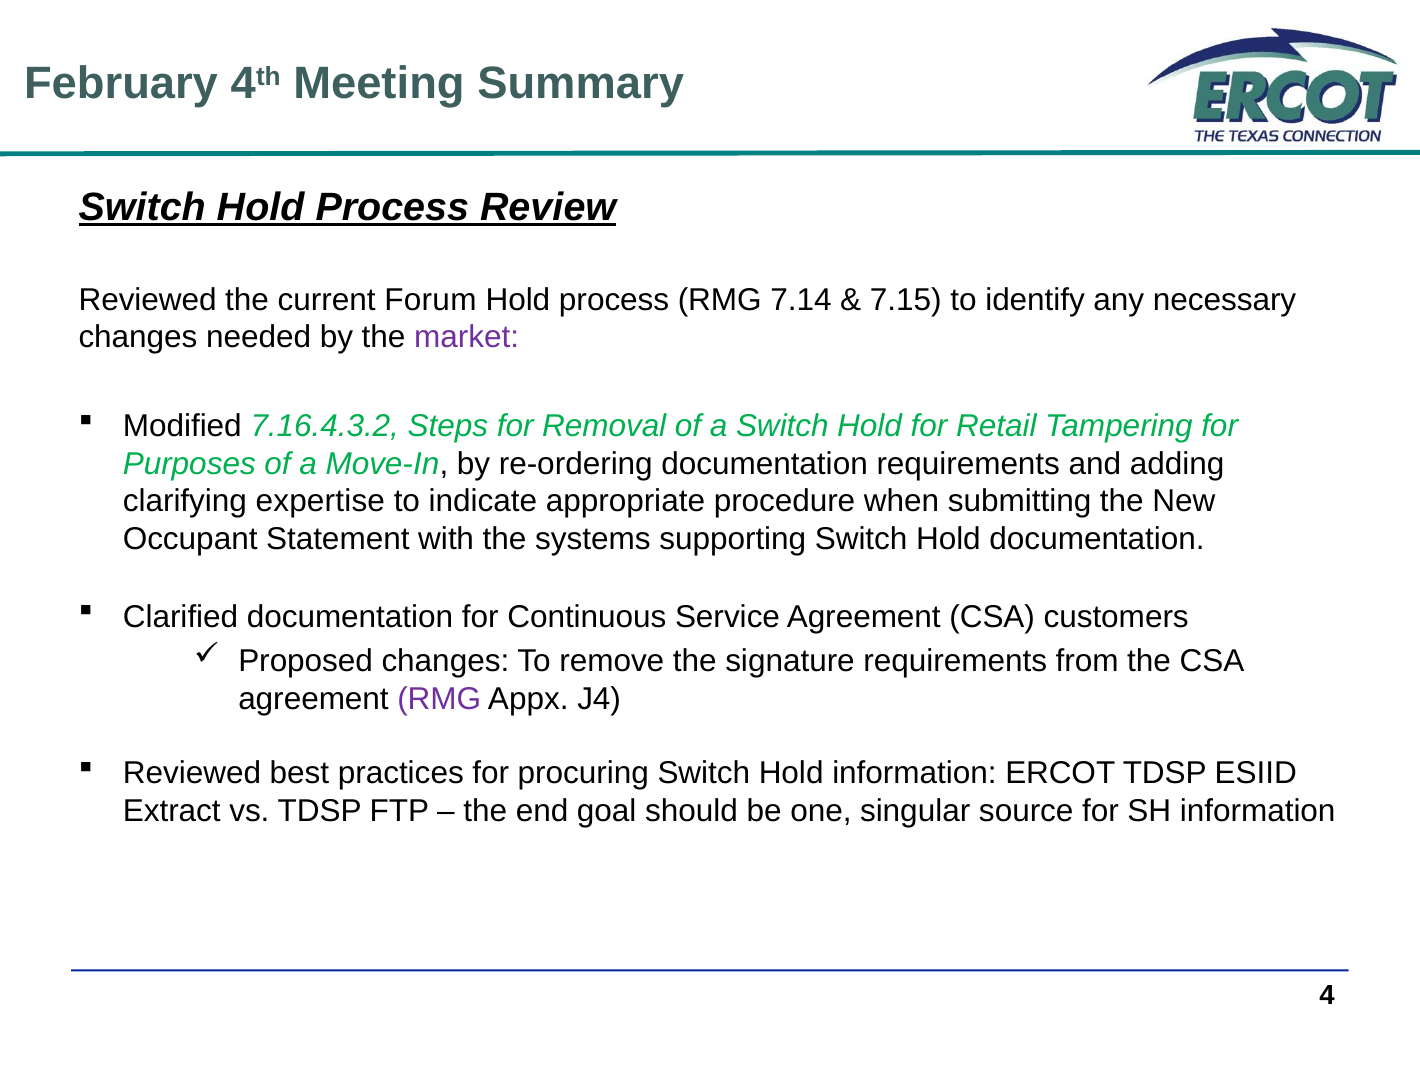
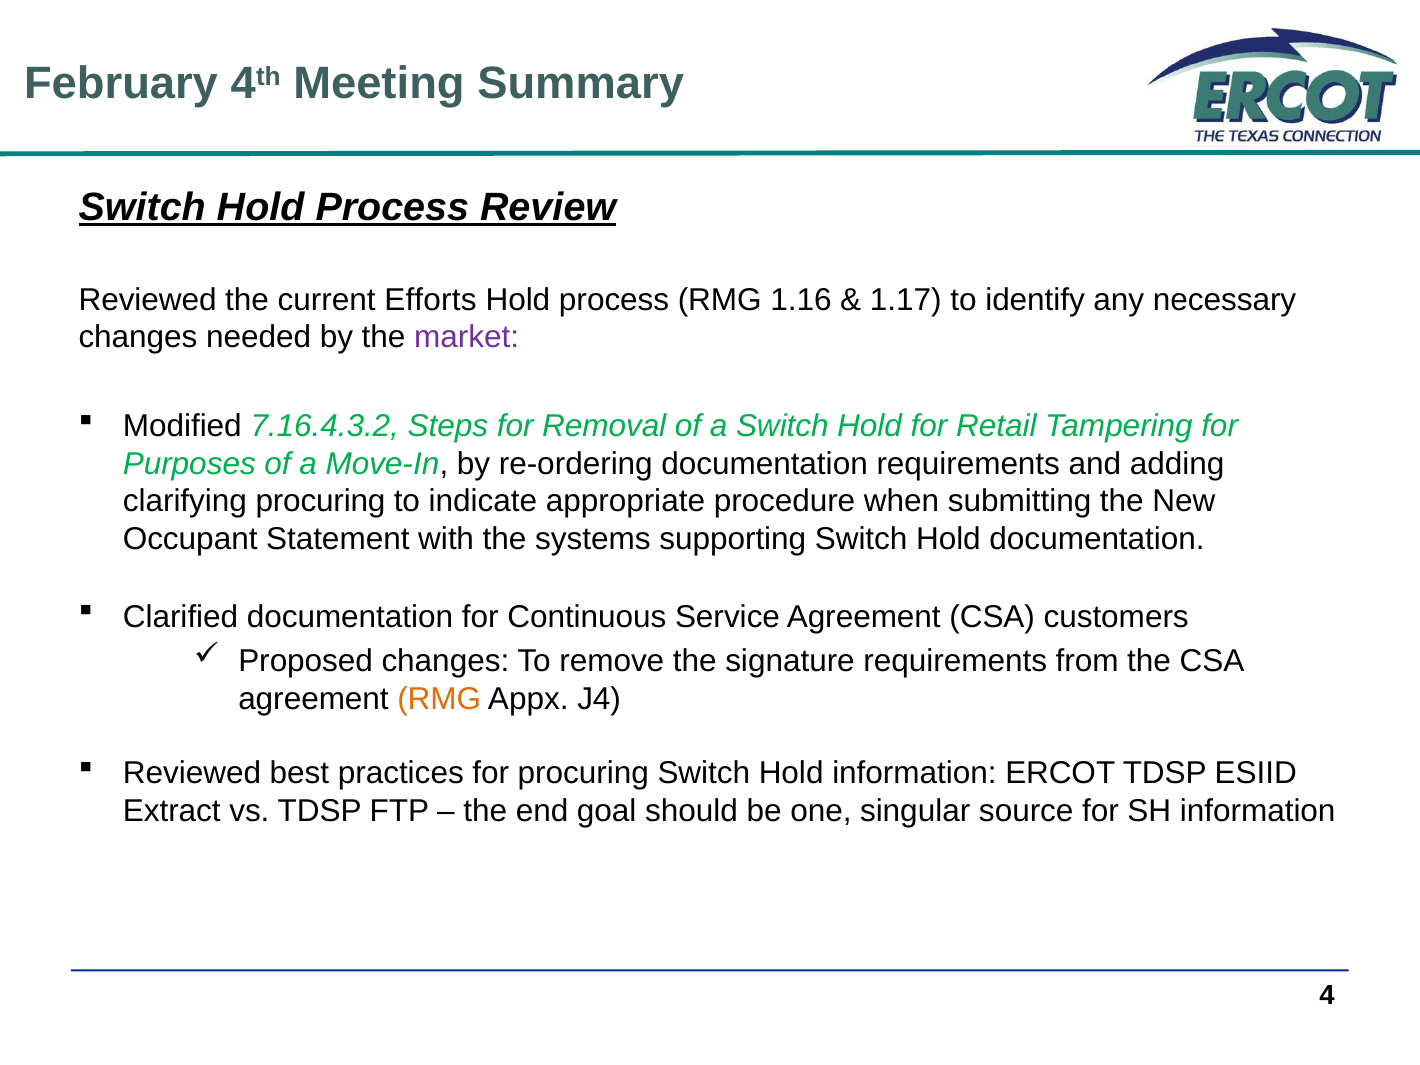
Forum: Forum -> Efforts
7.14: 7.14 -> 1.16
7.15: 7.15 -> 1.17
clarifying expertise: expertise -> procuring
RMG at (439, 699) colour: purple -> orange
